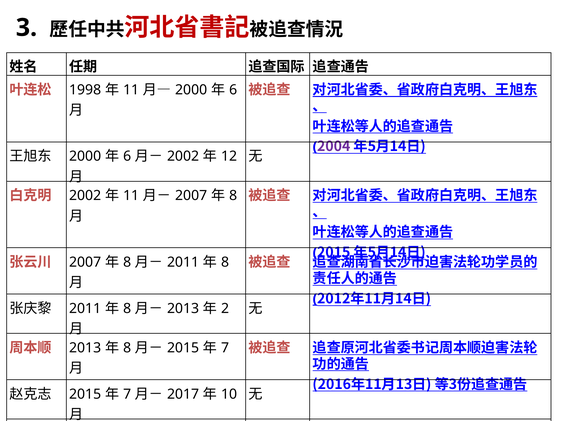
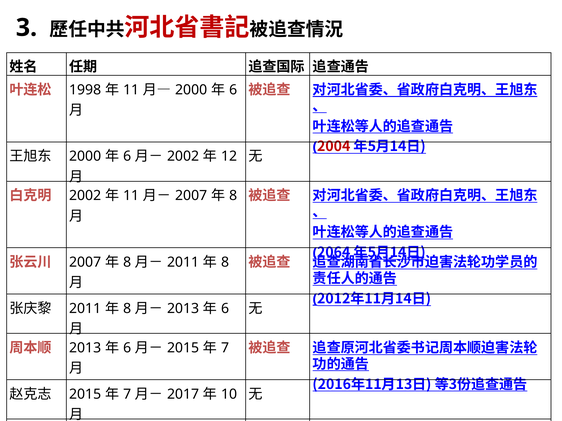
2004 colour: purple -> red
2015 at (334, 253): 2015 -> 2064
2 at (225, 309): 2 -> 6
8 at (127, 348): 8 -> 6
